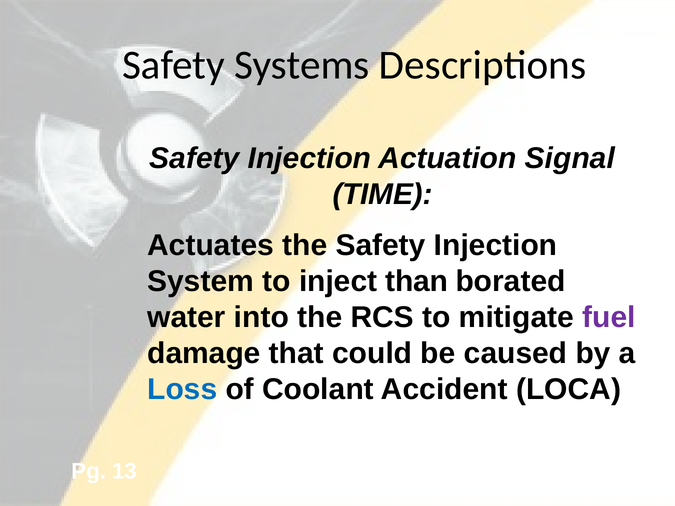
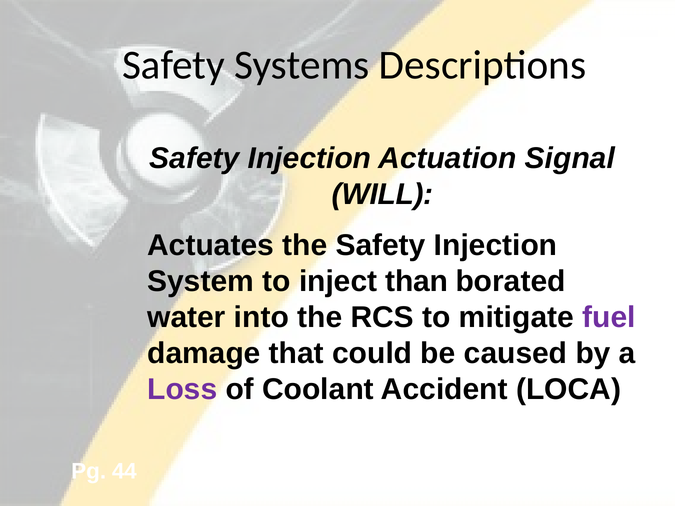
TIME: TIME -> WILL
Loss colour: blue -> purple
13: 13 -> 44
